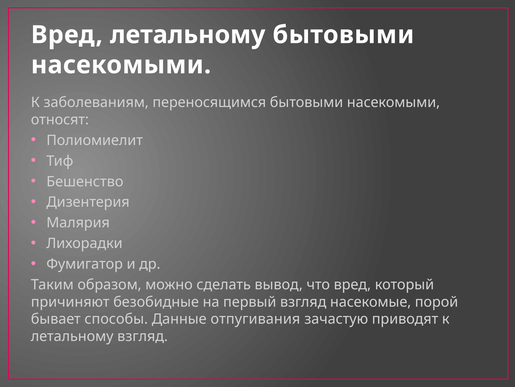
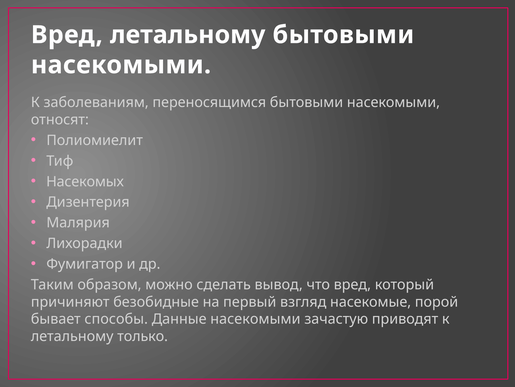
Бешенство: Бешенство -> Насекомых
Данные отпугивания: отпугивания -> насекомыми
летальному взгляд: взгляд -> только
